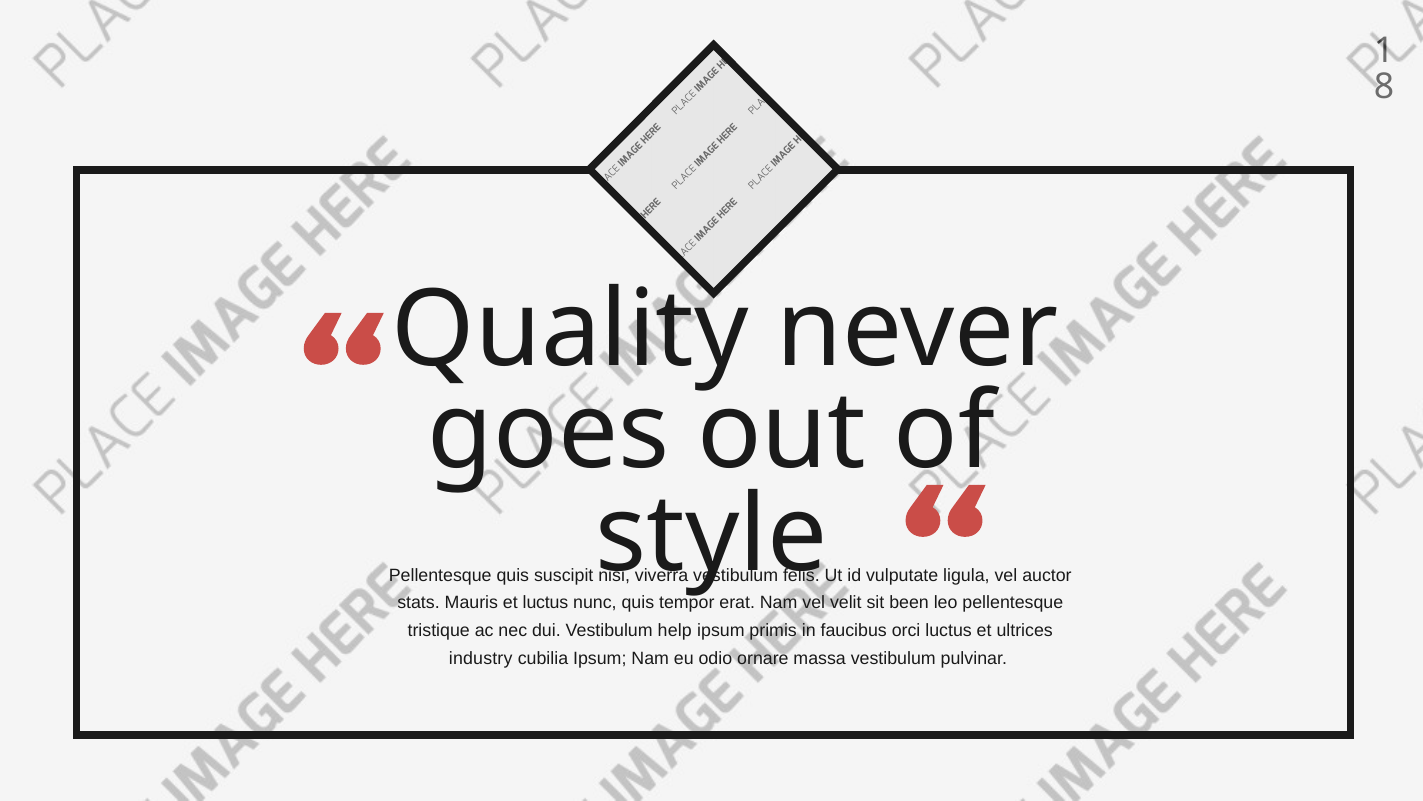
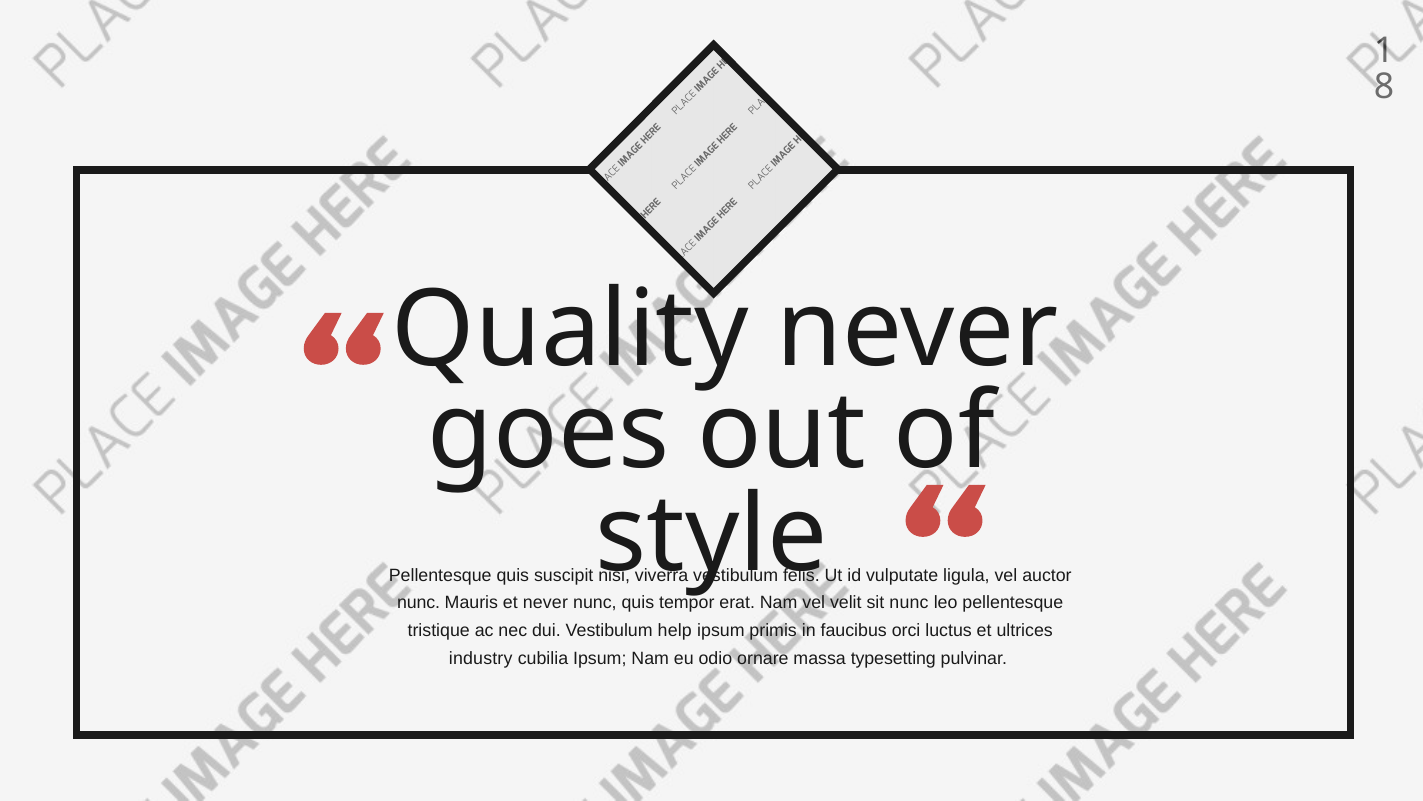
stats at (419, 603): stats -> nunc
et luctus: luctus -> never
sit been: been -> nunc
massa vestibulum: vestibulum -> typesetting
